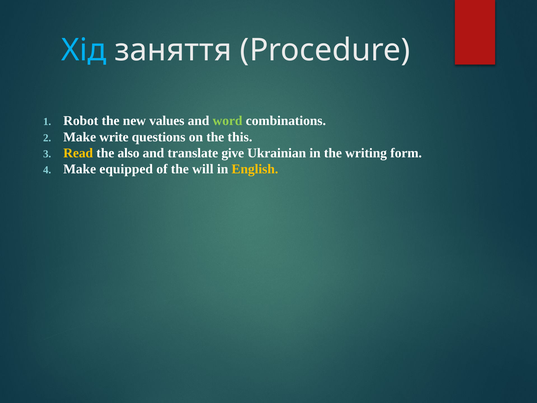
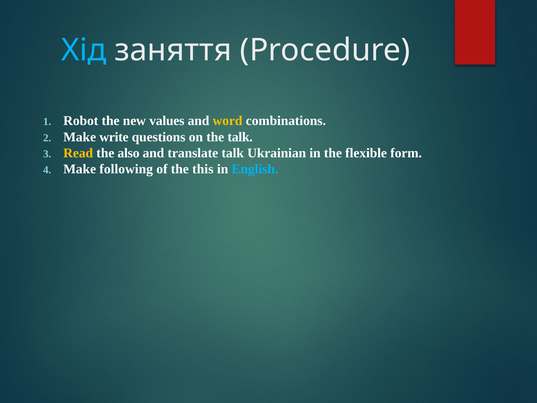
word colour: light green -> yellow
the this: this -> talk
translate give: give -> talk
writing: writing -> flexible
equipped: equipped -> following
will: will -> this
English colour: yellow -> light blue
